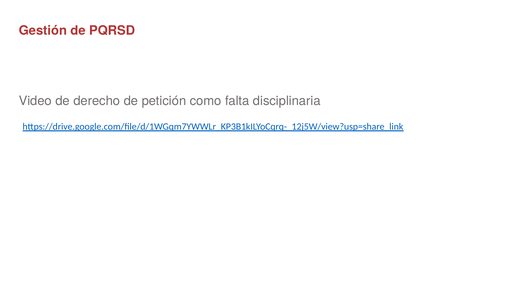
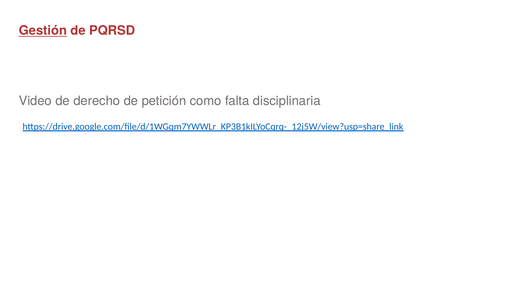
Gestión underline: none -> present
